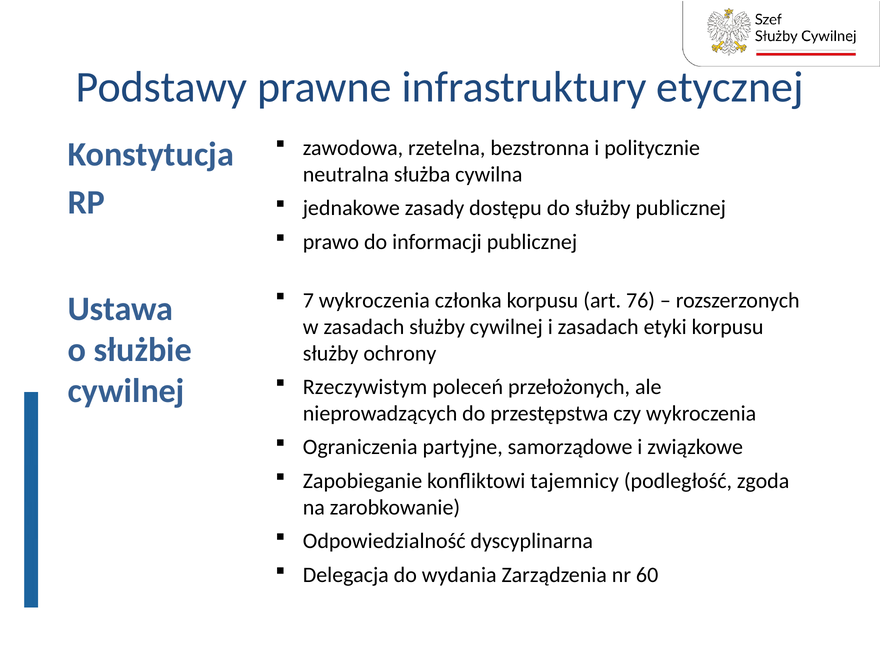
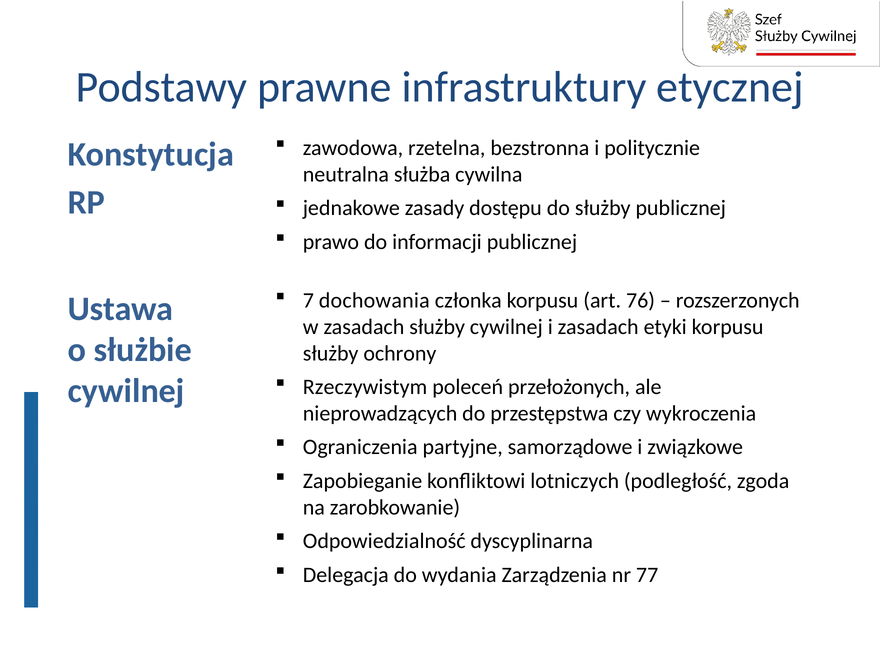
7 wykroczenia: wykroczenia -> dochowania
tajemnicy: tajemnicy -> lotniczych
60: 60 -> 77
